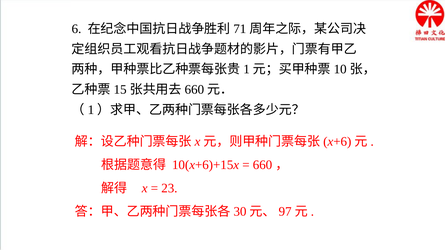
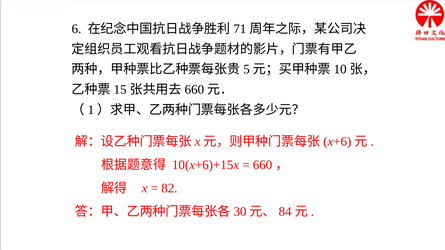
1 at (246, 69): 1 -> 5
23: 23 -> 82
97: 97 -> 84
